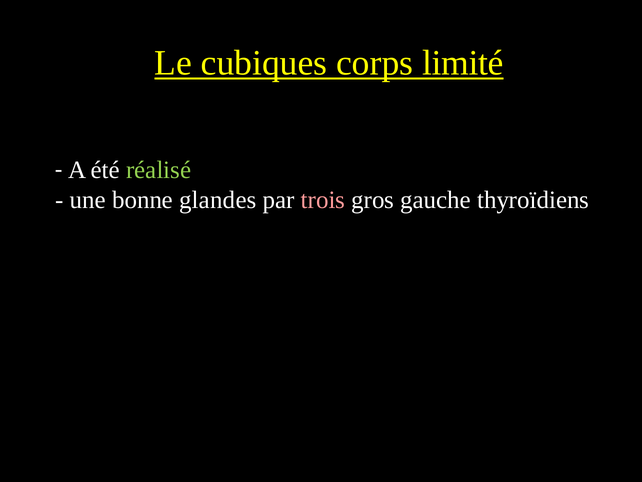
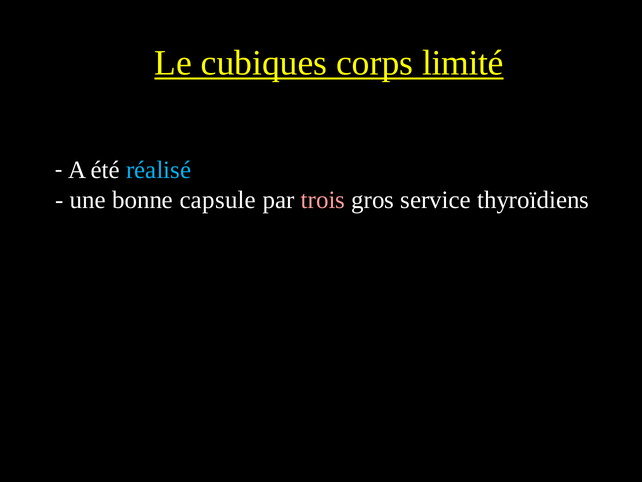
réalisé colour: light green -> light blue
glandes: glandes -> capsule
gauche: gauche -> service
